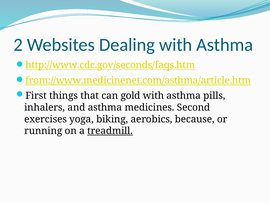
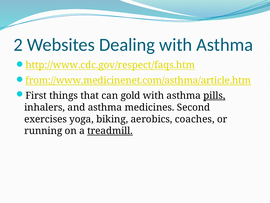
http://www.cdc.gov/seconds/faqs.htm: http://www.cdc.gov/seconds/faqs.htm -> http://www.cdc.gov/respect/faqs.htm
pills underline: none -> present
because: because -> coaches
